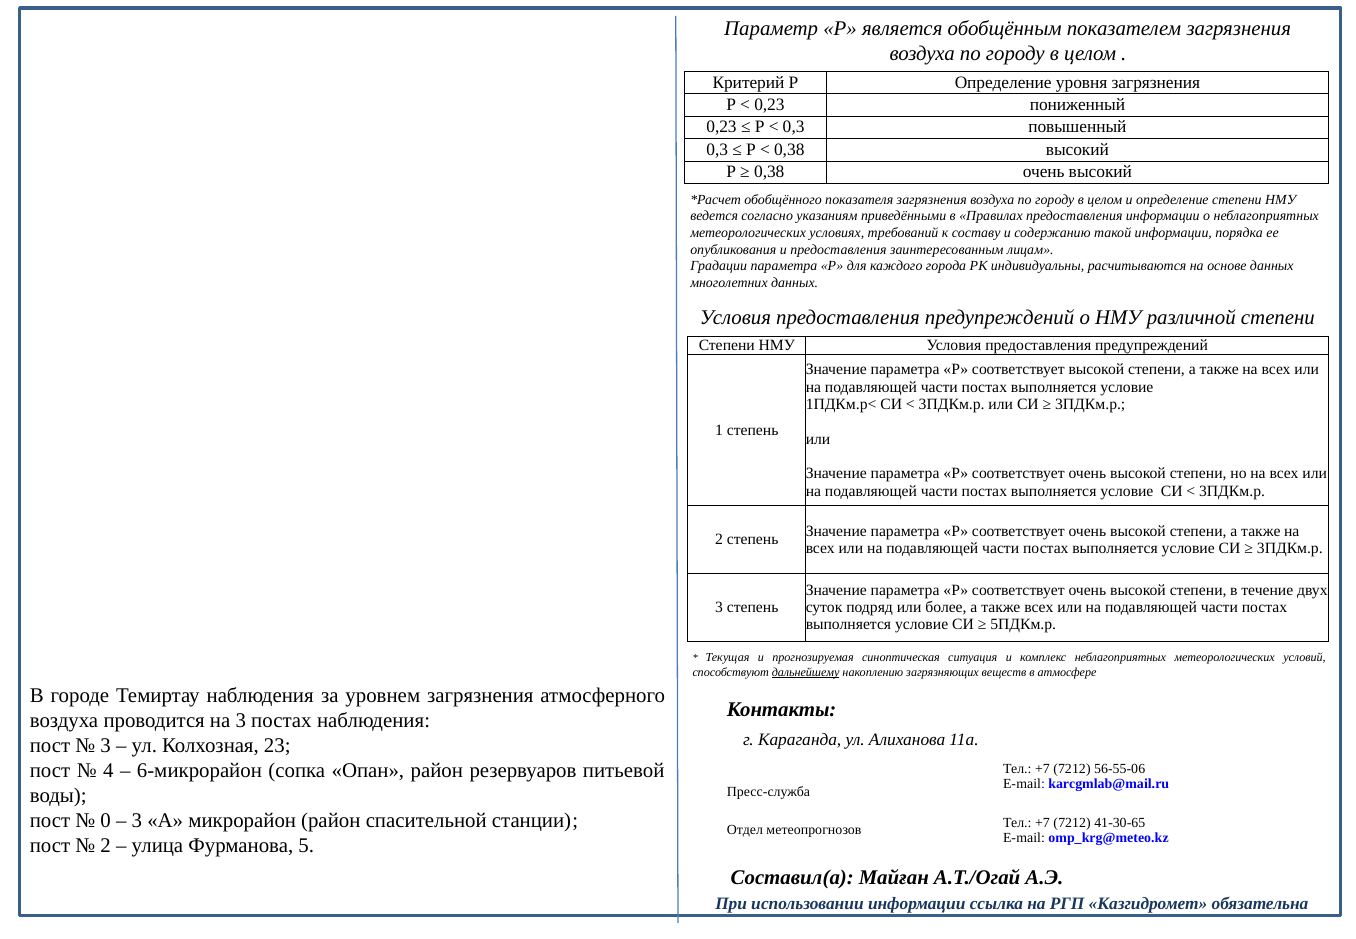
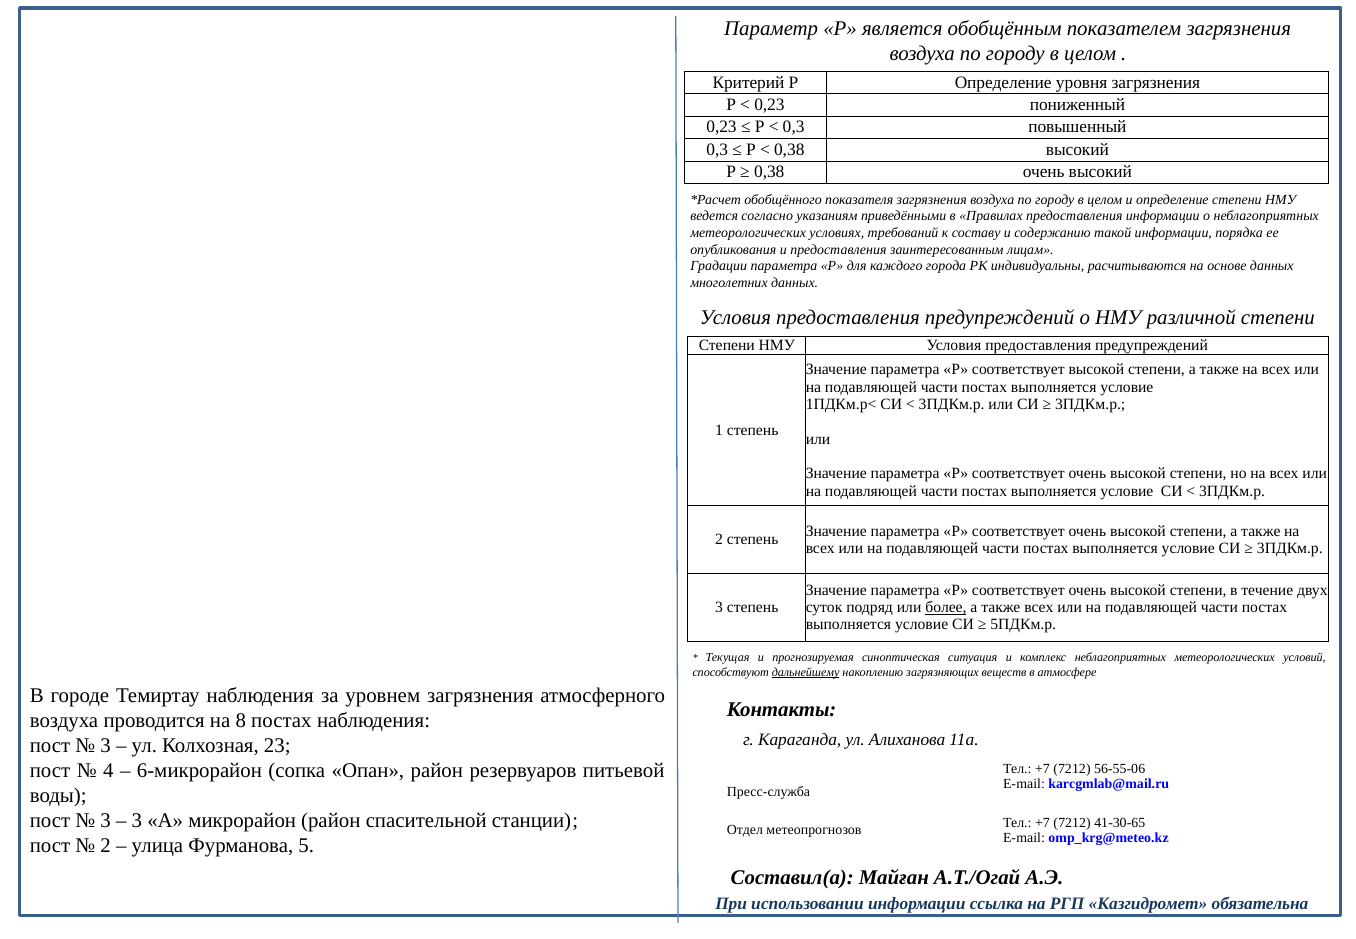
более underline: none -> present
на 3: 3 -> 8
0 at (106, 821): 0 -> 3
